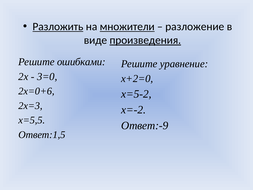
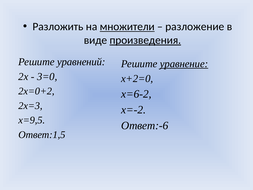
Разложить underline: present -> none
ошибками: ошибками -> уравнений
уравнение underline: none -> present
2х=0+6: 2х=0+6 -> 2х=0+2
х=5-2: х=5-2 -> х=6-2
х=5,5: х=5,5 -> х=9,5
Ответ:-9: Ответ:-9 -> Ответ:-6
